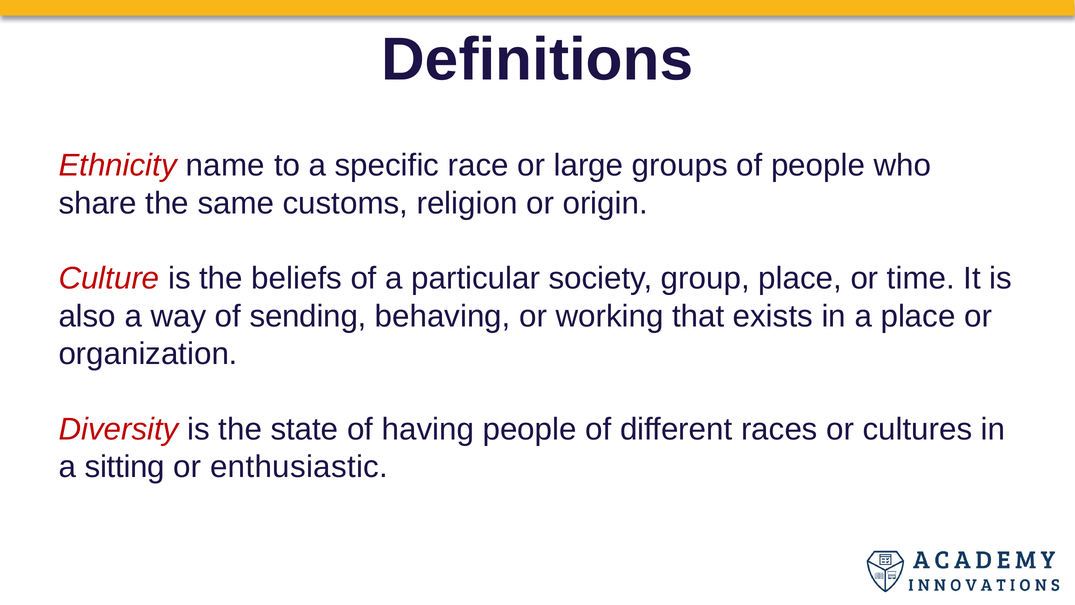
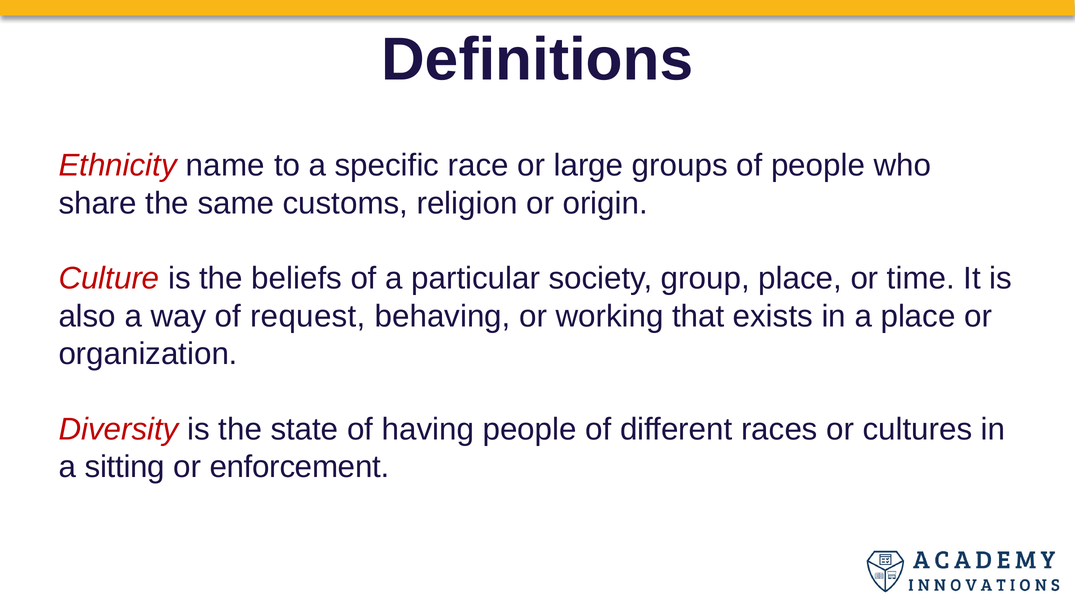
sending: sending -> request
enthusiastic: enthusiastic -> enforcement
